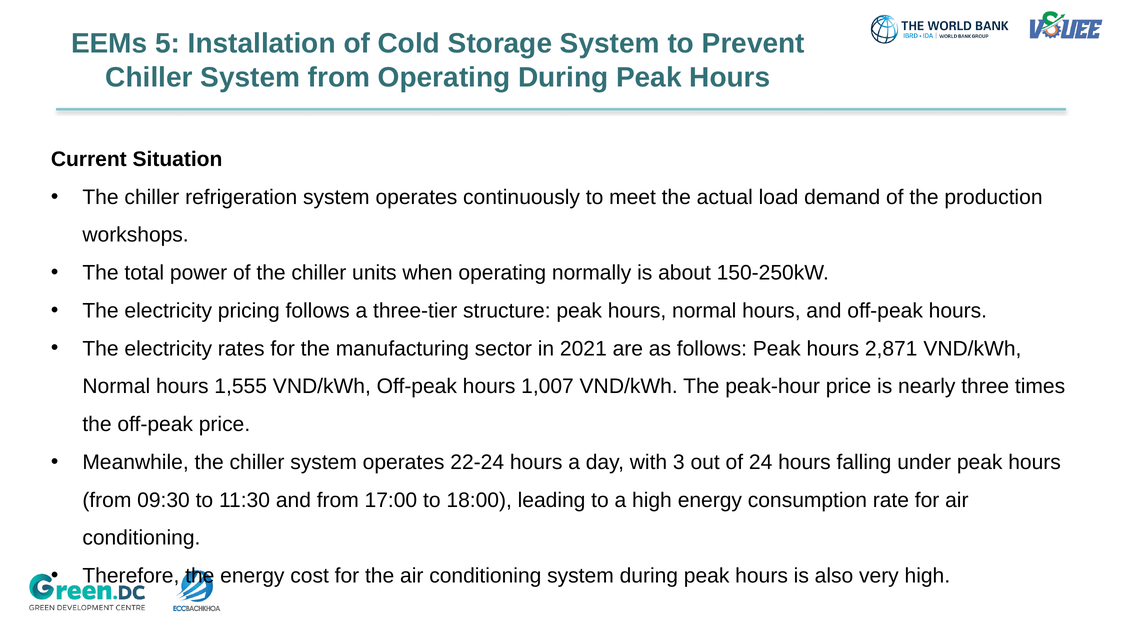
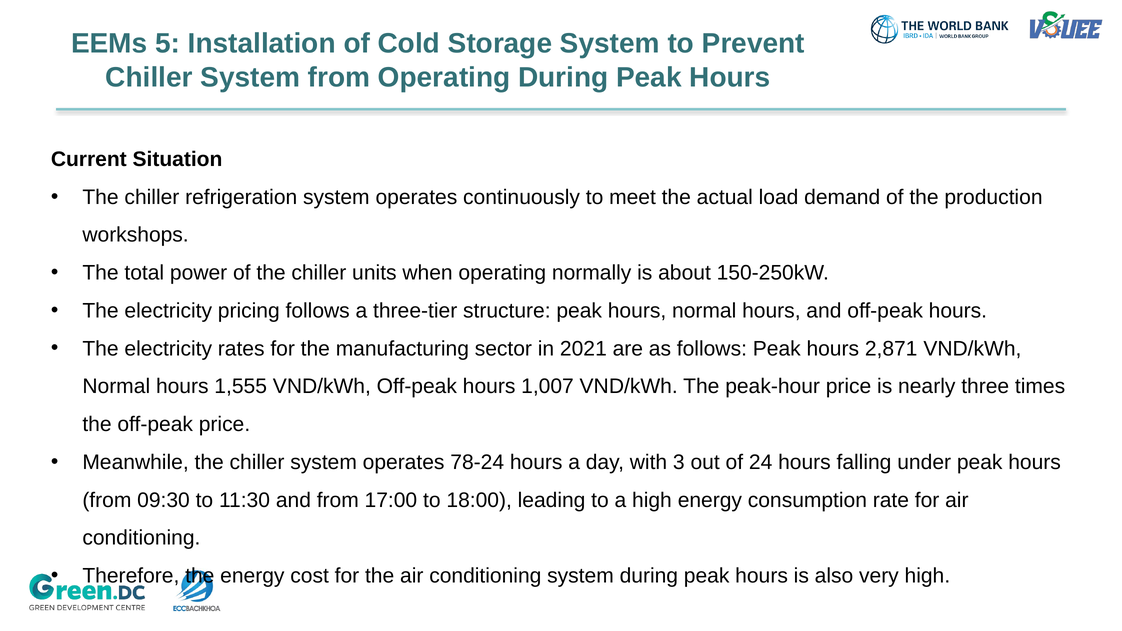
22-24: 22-24 -> 78-24
